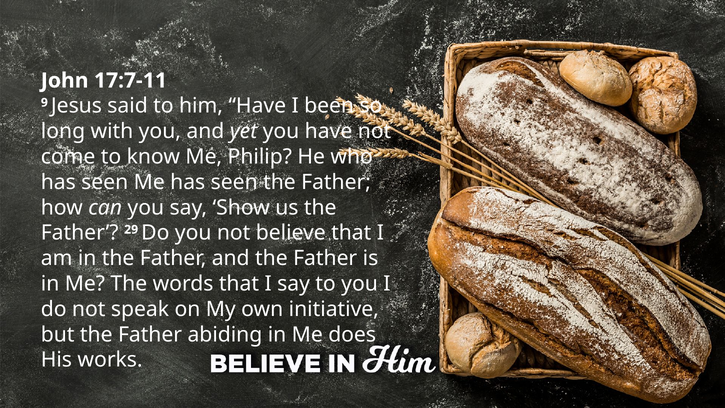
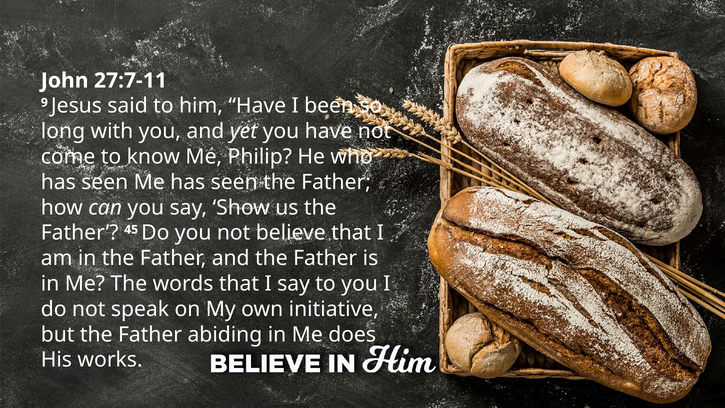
17:7-11: 17:7-11 -> 27:7-11
29: 29 -> 45
